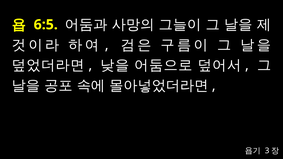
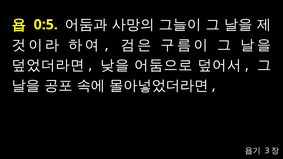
6:5: 6:5 -> 0:5
